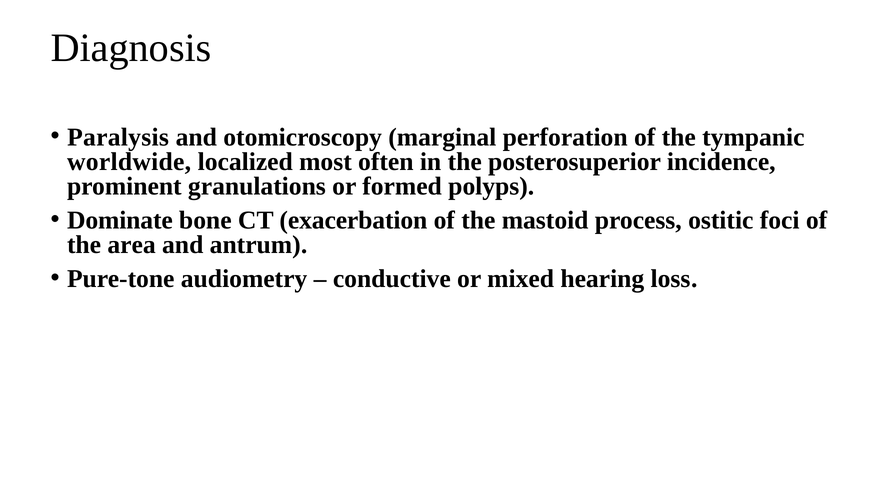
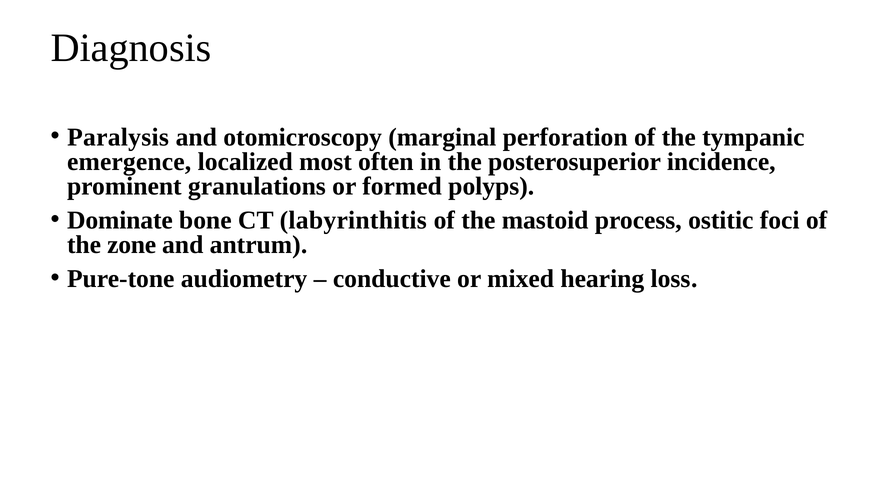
worldwide: worldwide -> emergence
exacerbation: exacerbation -> labyrinthitis
area: area -> zone
